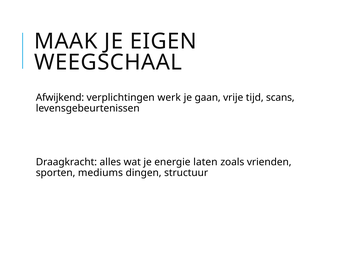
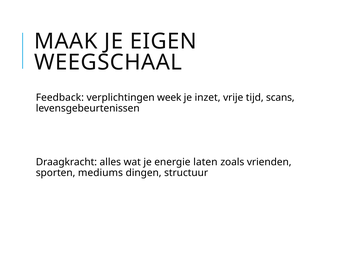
Afwijkend: Afwijkend -> Feedback
werk: werk -> week
gaan: gaan -> inzet
